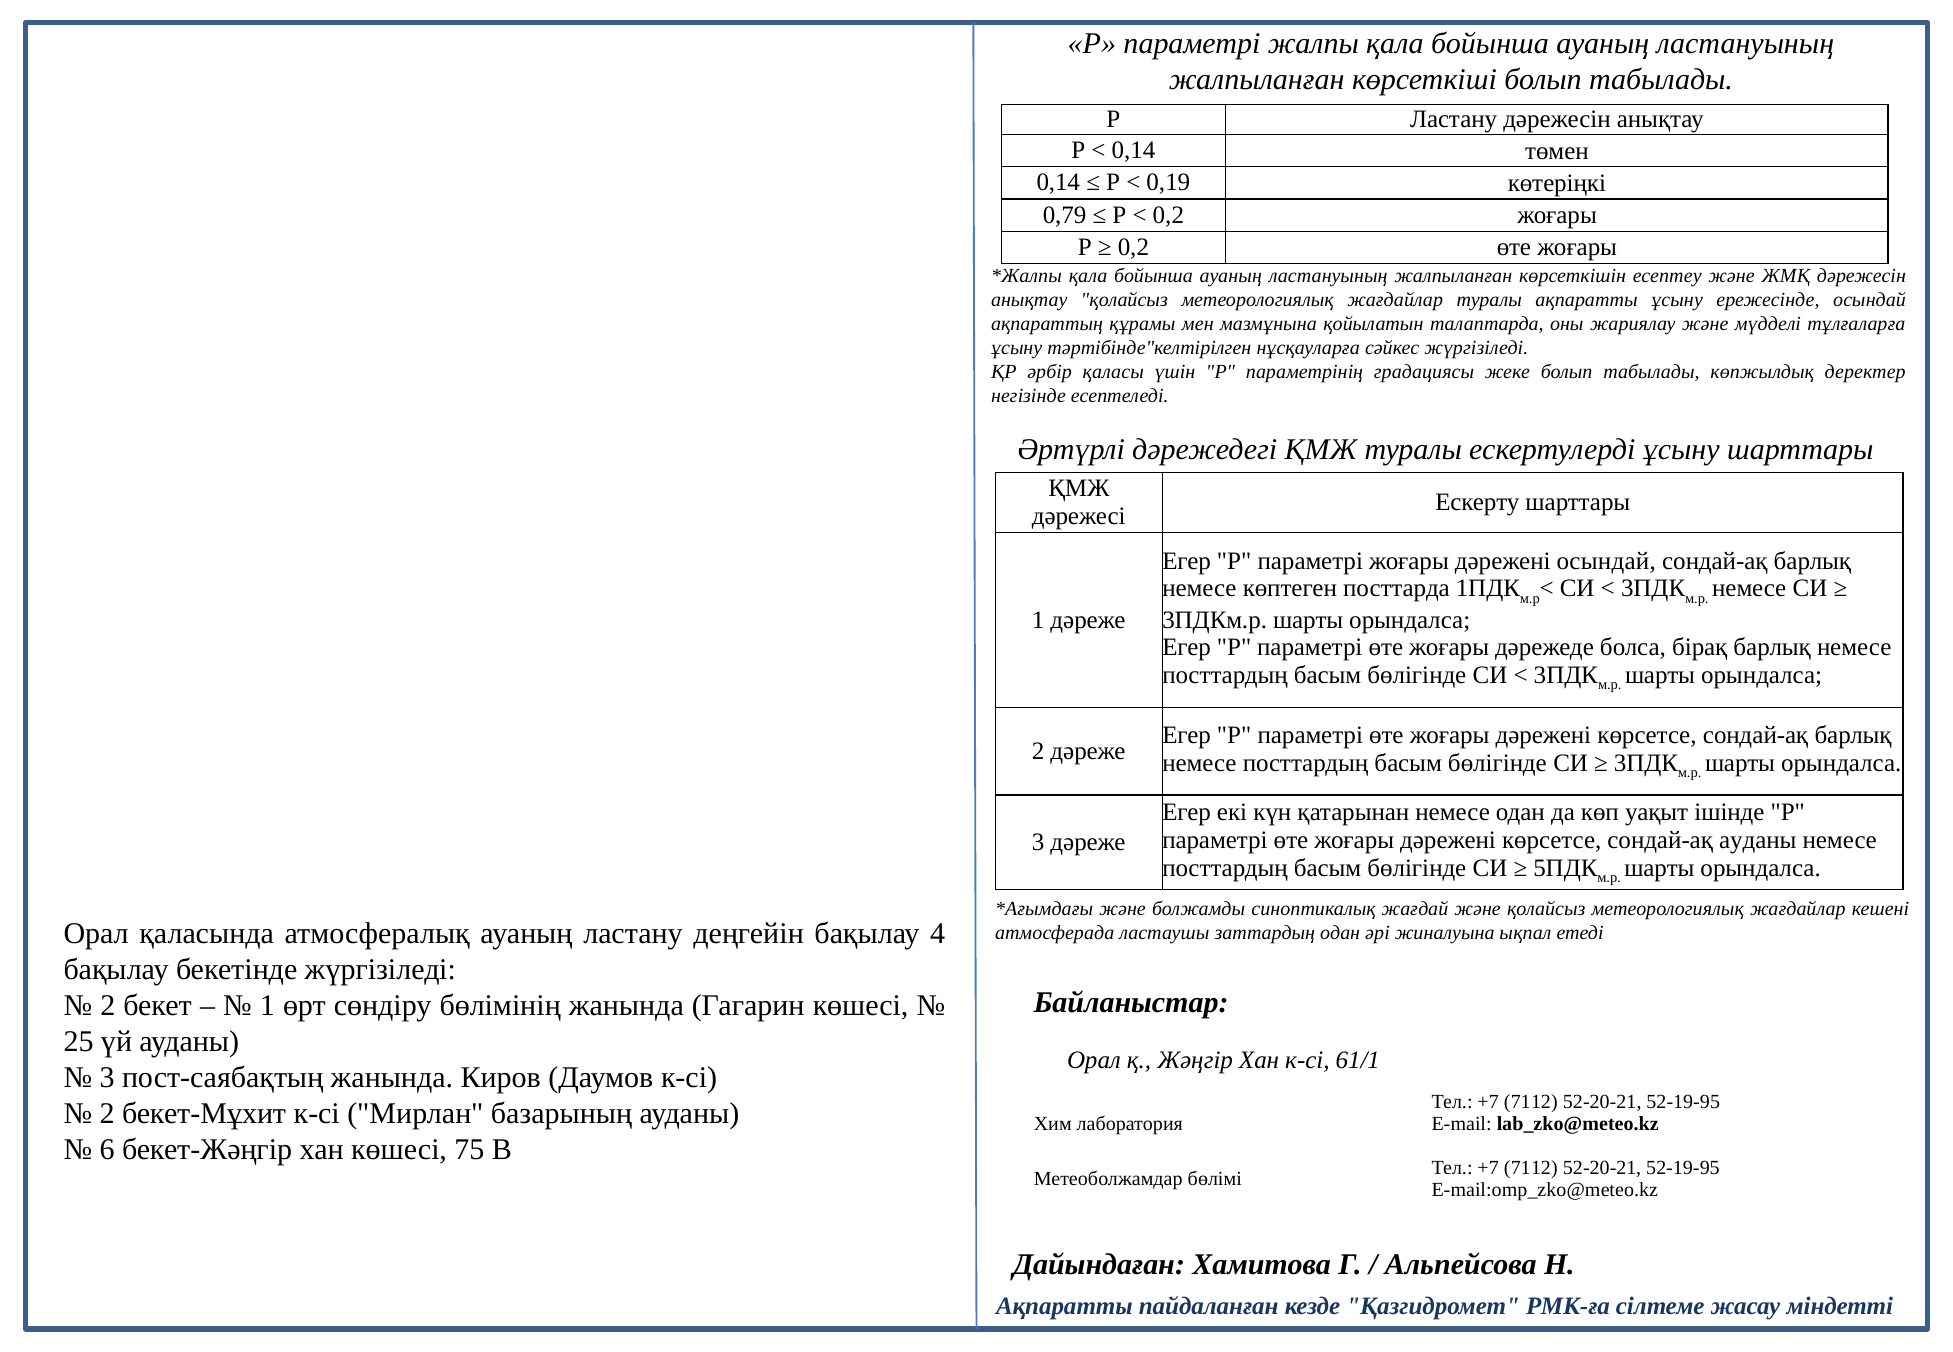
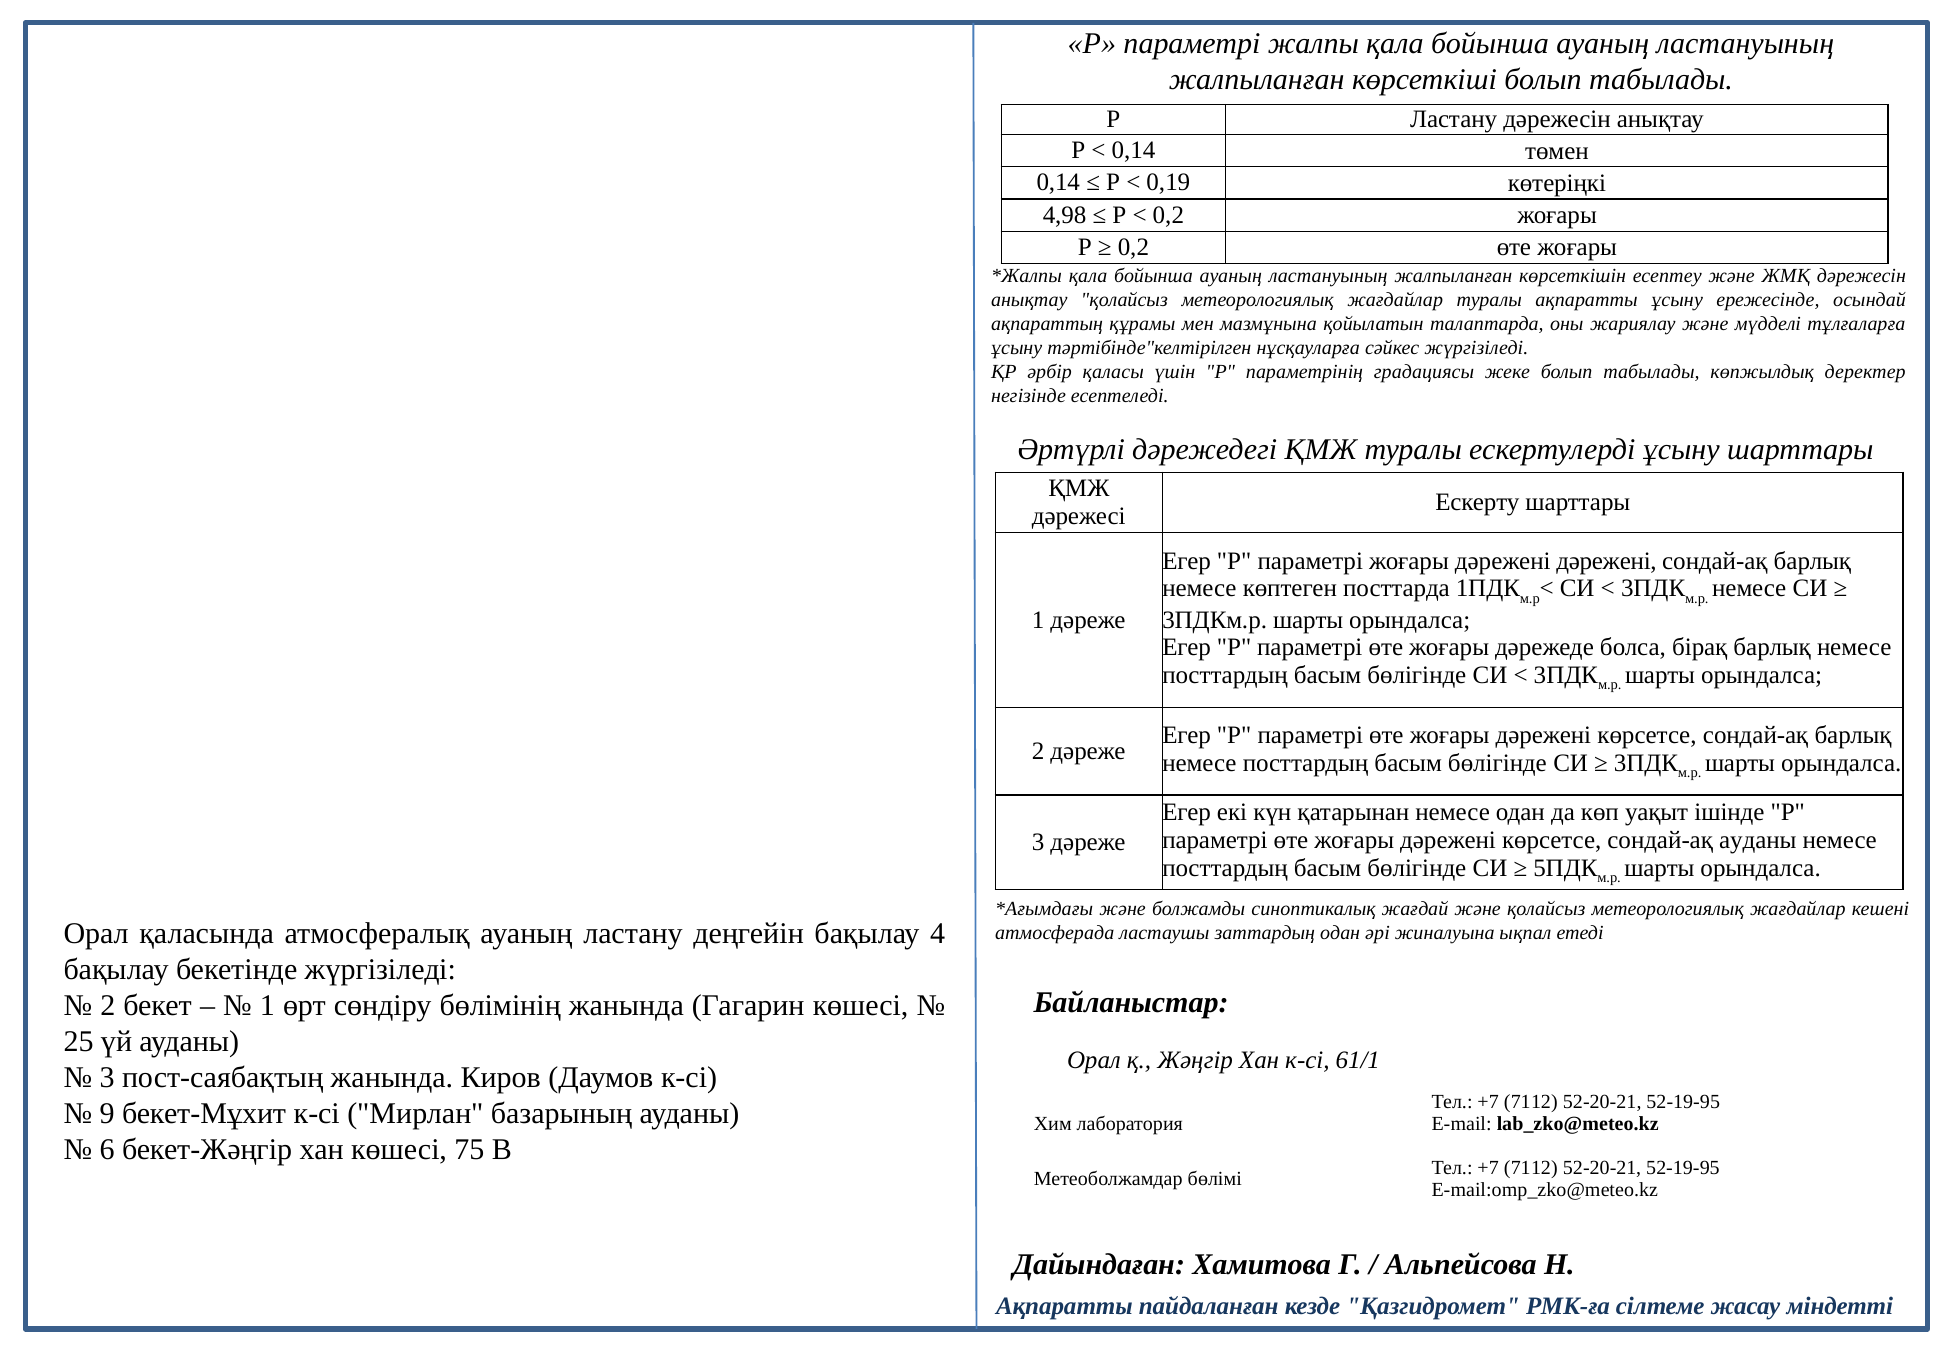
0,79: 0,79 -> 4,98
дәрежені осындай: осындай -> дәрежені
2 at (107, 1114): 2 -> 9
